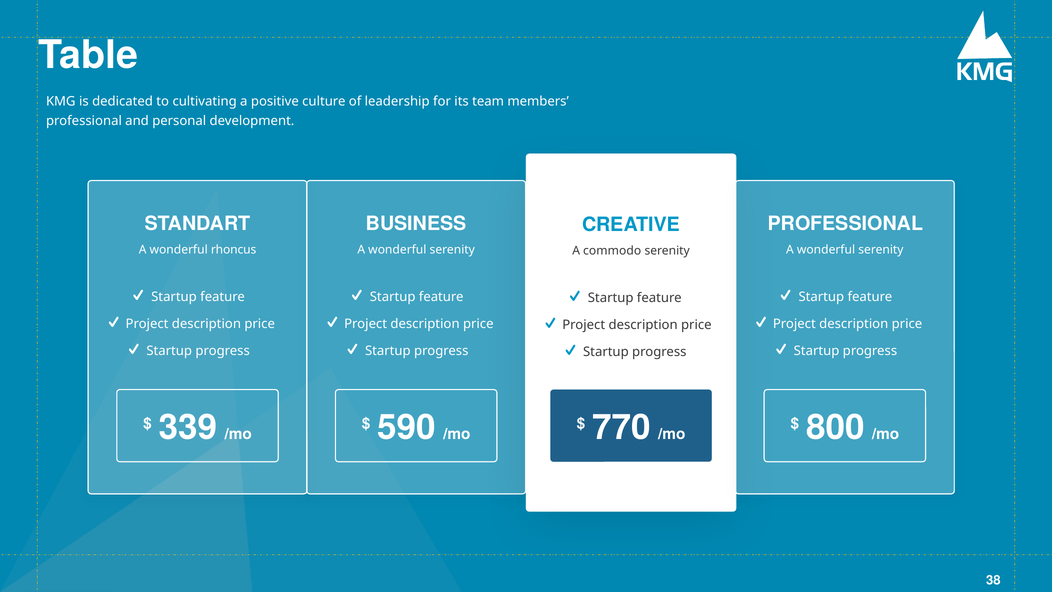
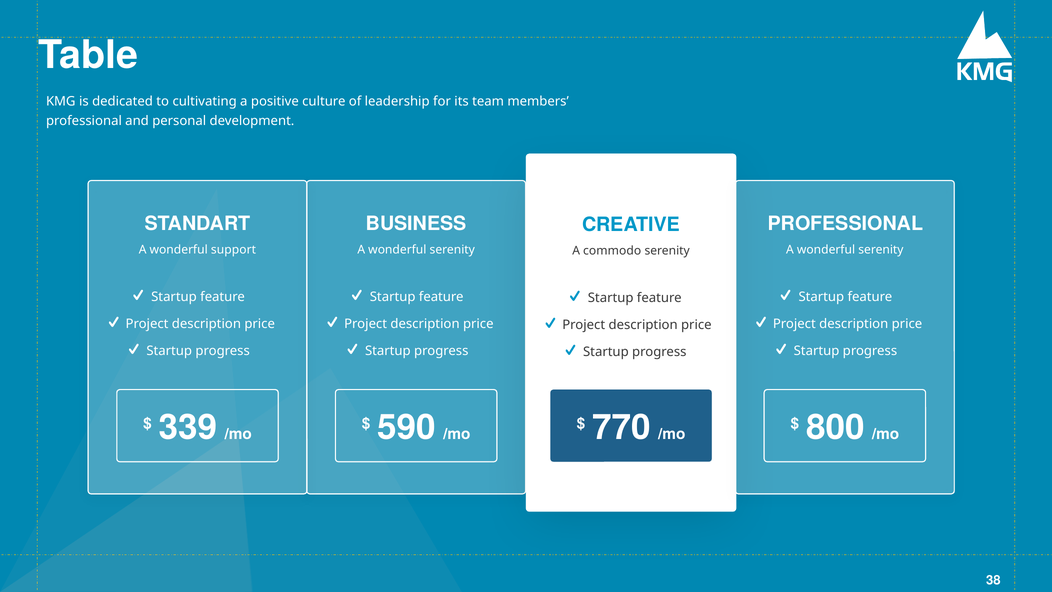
rhoncus: rhoncus -> support
